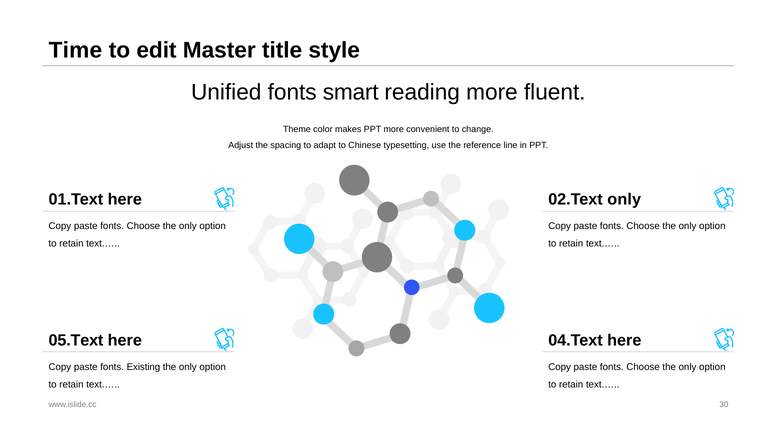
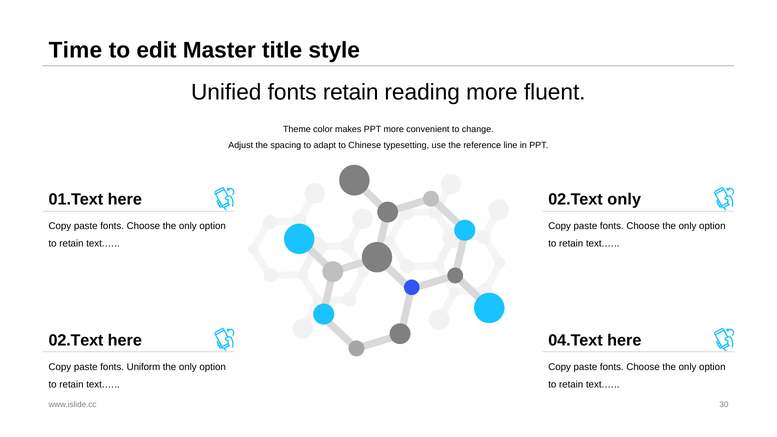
fonts smart: smart -> retain
05.Text at (76, 341): 05.Text -> 02.Text
Existing: Existing -> Uniform
